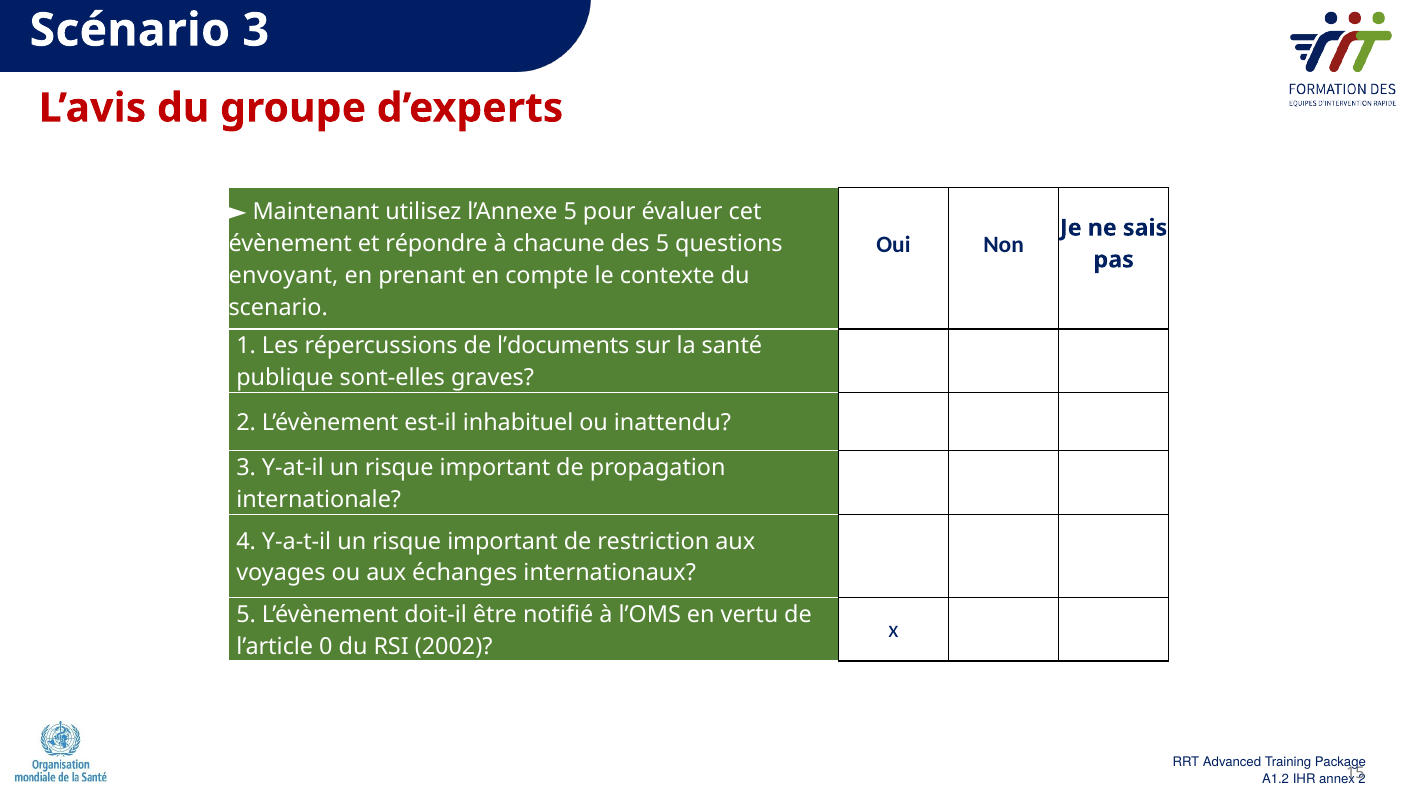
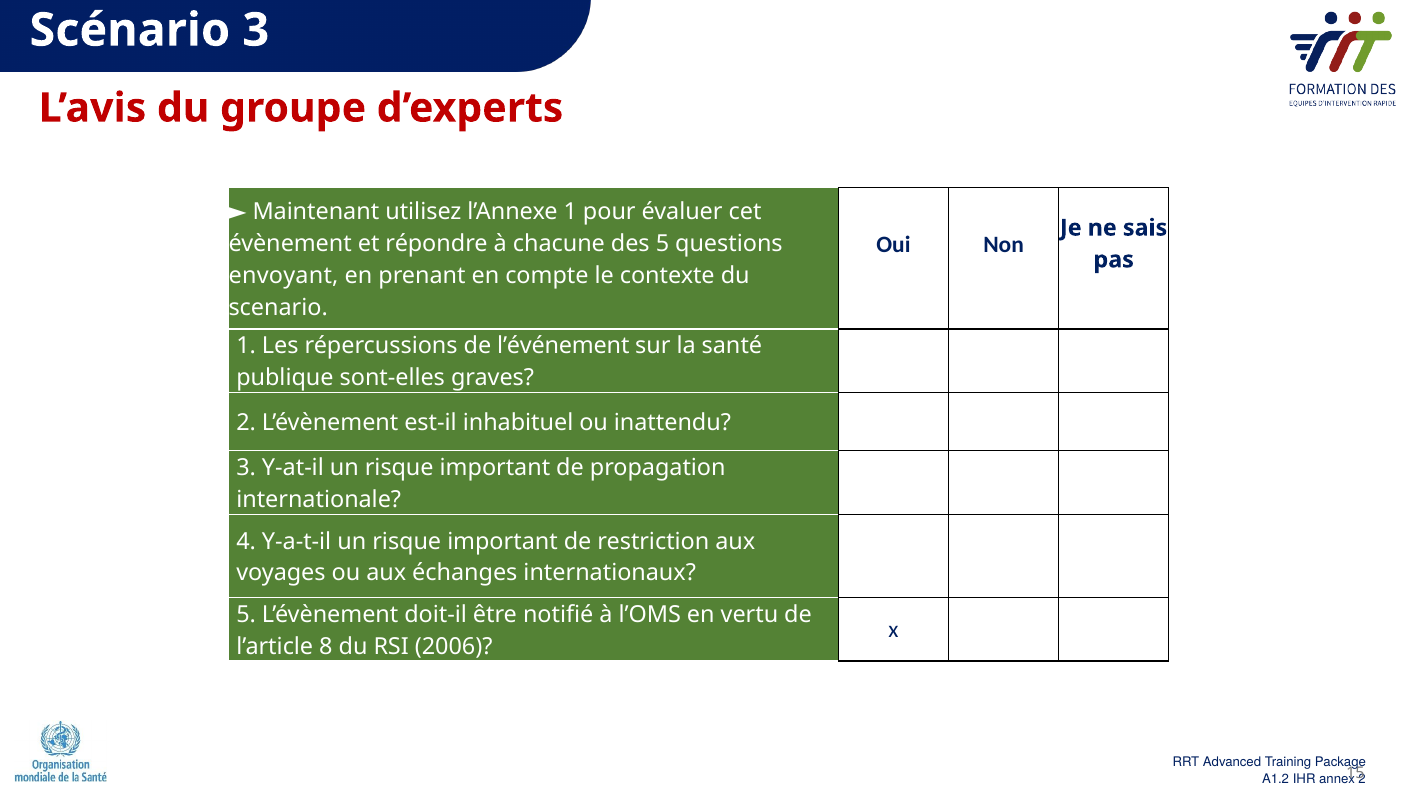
l’Annexe 5: 5 -> 1
l’documents: l’documents -> l’événement
0: 0 -> 8
2002: 2002 -> 2006
